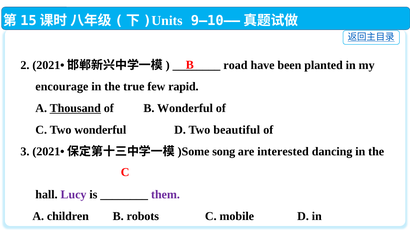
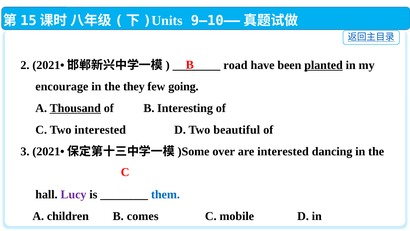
planted underline: none -> present
true: true -> they
rapid: rapid -> going
B Wonderful: Wonderful -> Interesting
Two wonderful: wonderful -> interested
song: song -> over
them colour: purple -> blue
robots: robots -> comes
